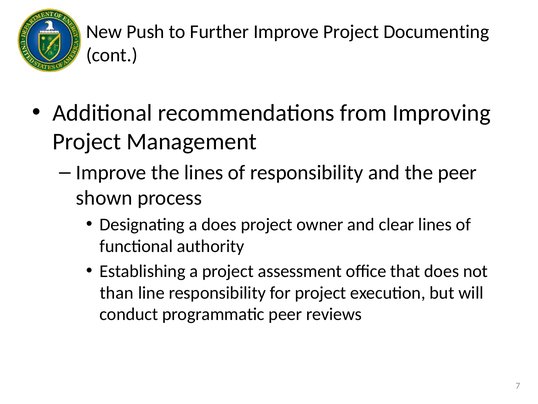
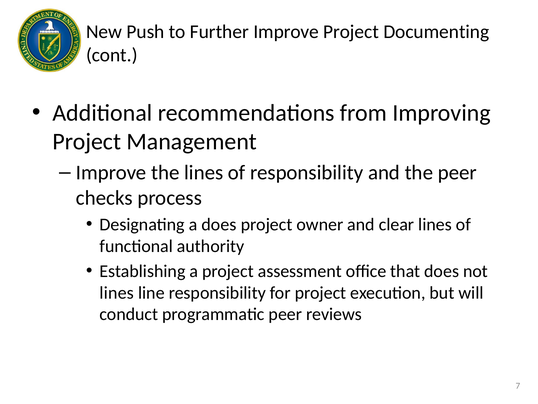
shown: shown -> checks
than at (117, 292): than -> lines
